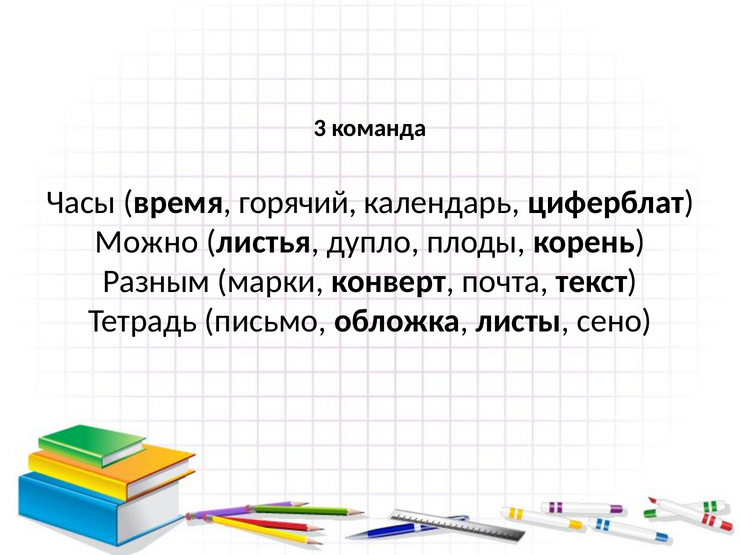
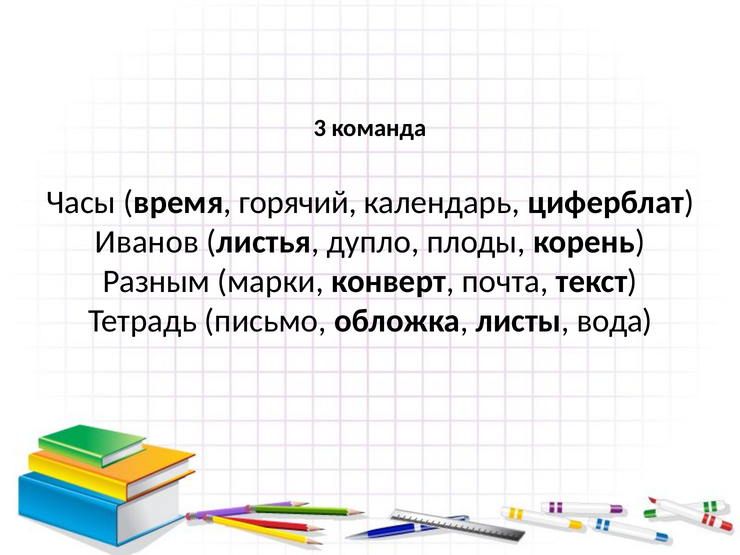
Можно: Можно -> Иванов
сено: сено -> вода
